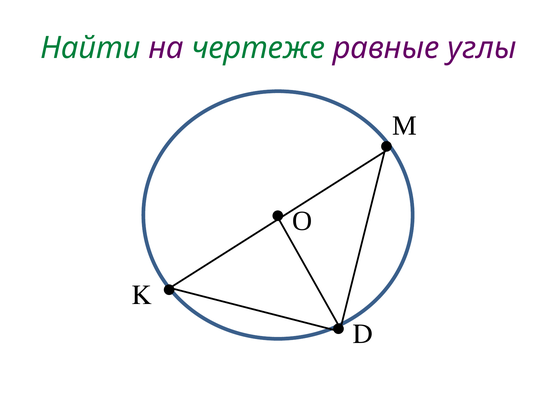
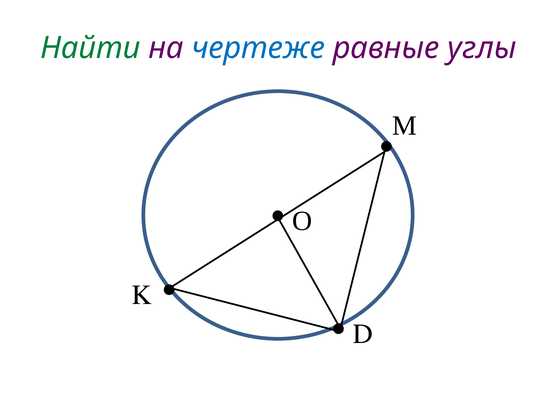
чертеже colour: green -> blue
